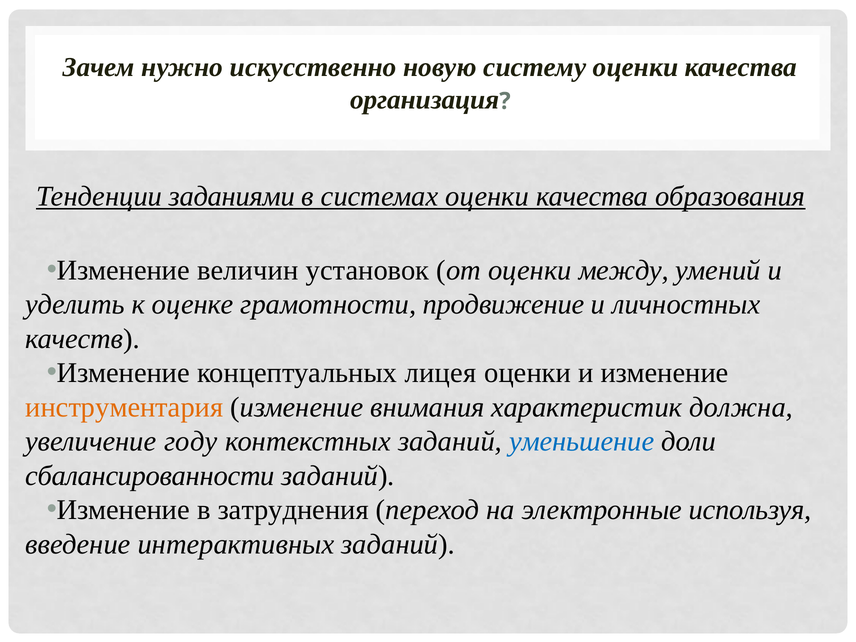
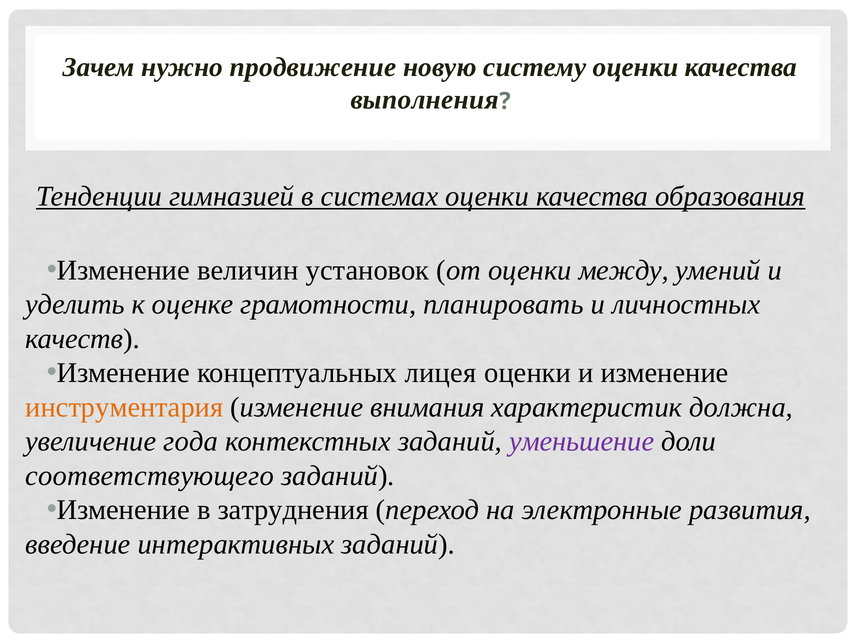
искусственно: искусственно -> продвижение
организация: организация -> выполнения
заданиями: заданиями -> гимназией
продвижение: продвижение -> планировать
году: году -> года
уменьшение colour: blue -> purple
сбалансированности: сбалансированности -> соответствующего
используя: используя -> развития
